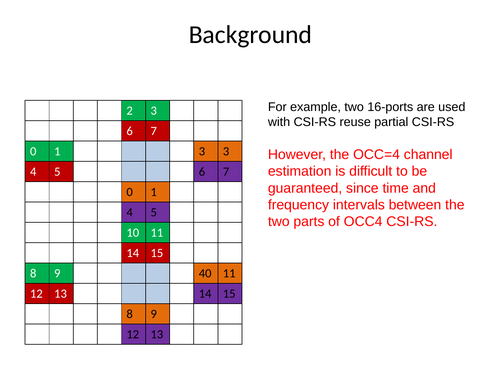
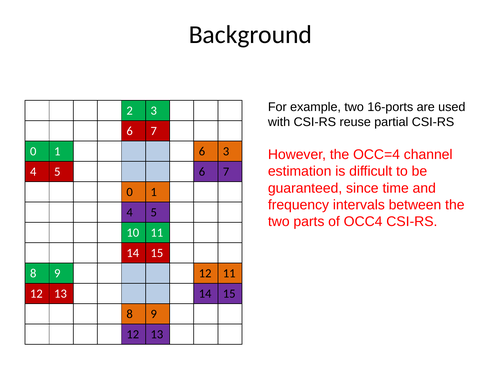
1 3: 3 -> 6
40 at (205, 273): 40 -> 12
